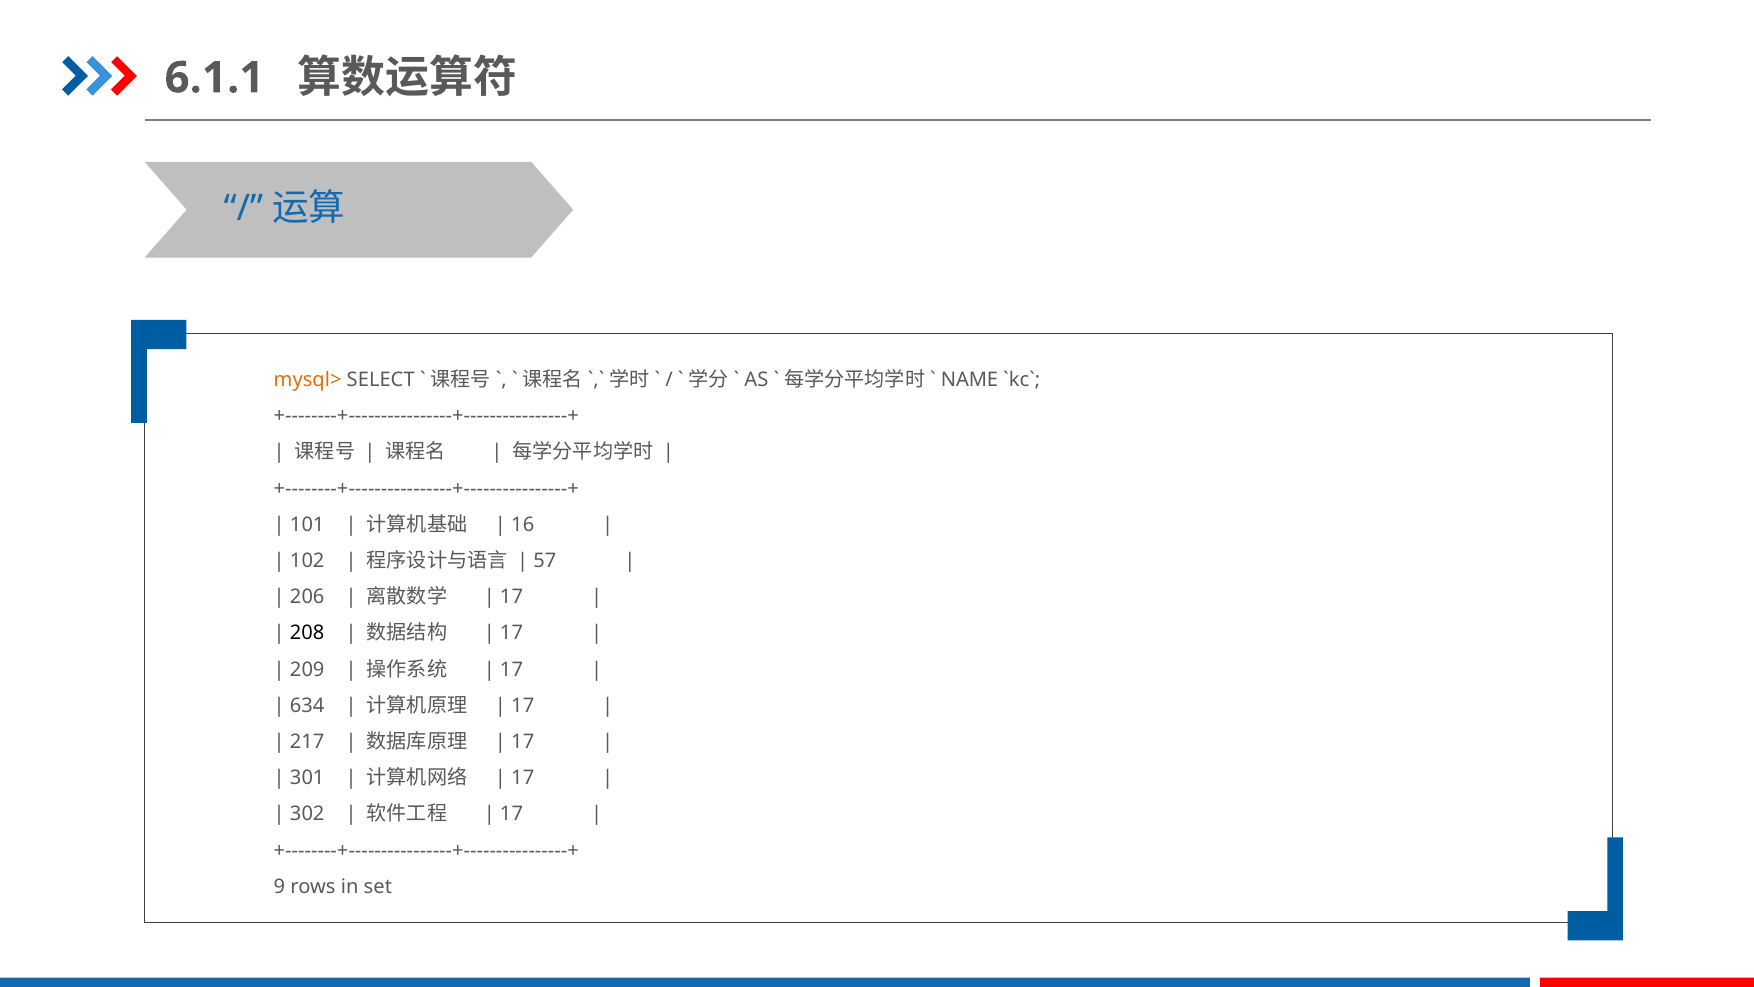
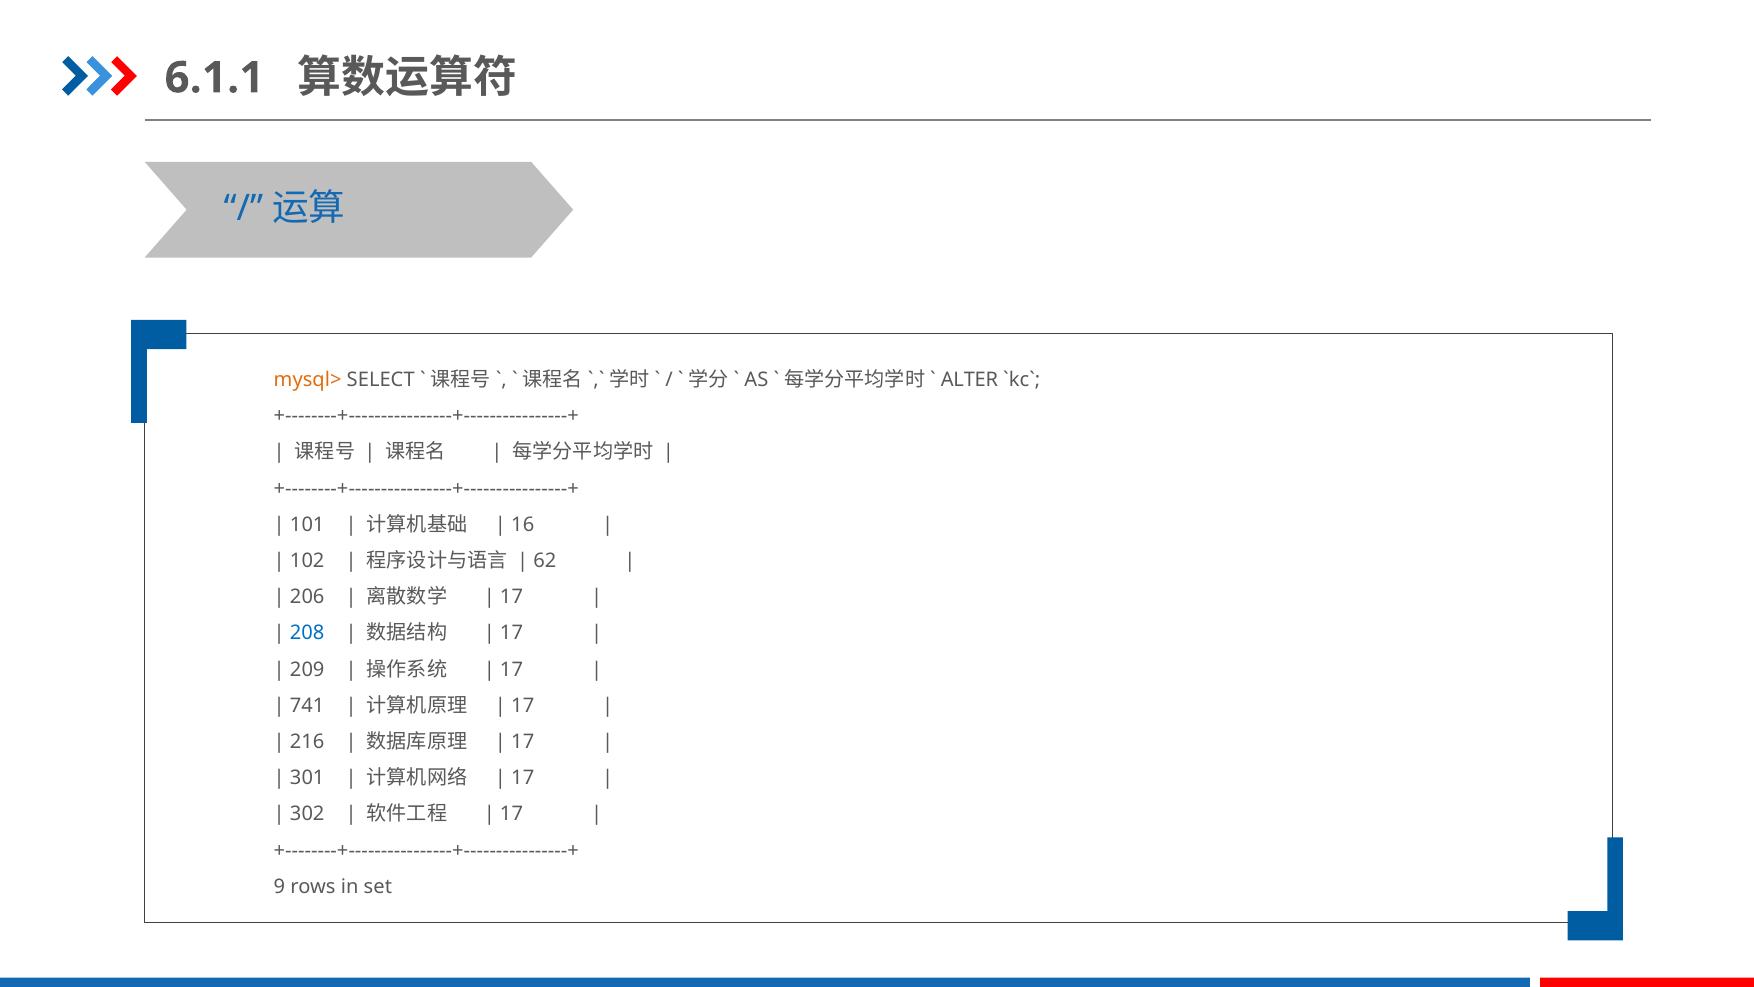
NAME: NAME -> ALTER
57: 57 -> 62
208 colour: black -> blue
634: 634 -> 741
217: 217 -> 216
